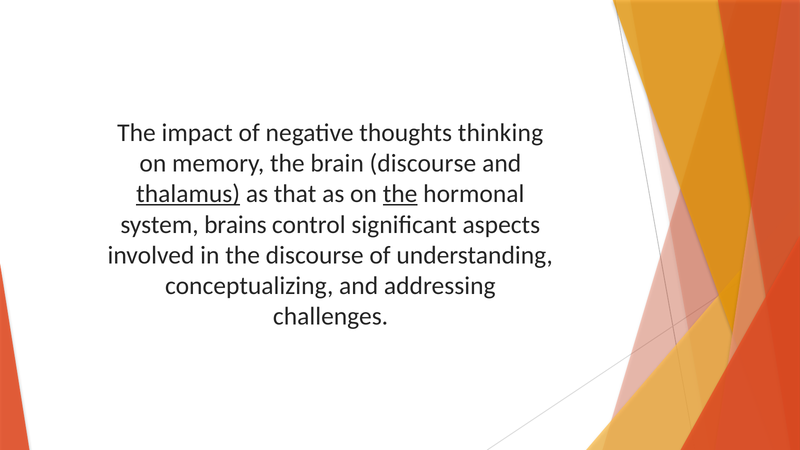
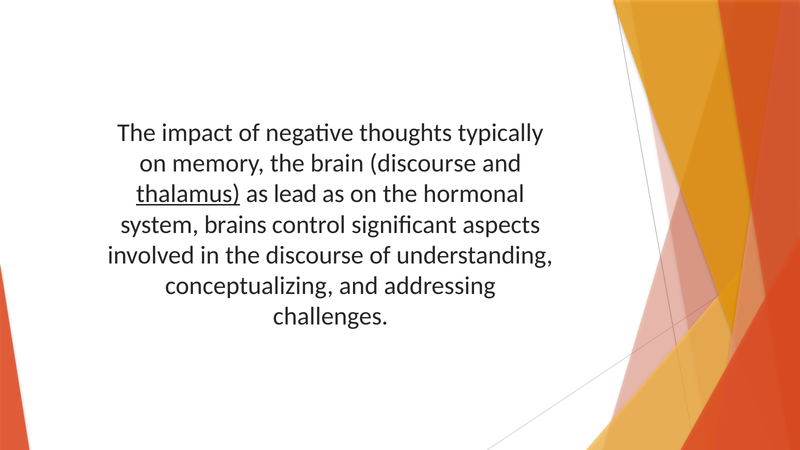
thinking: thinking -> typically
that: that -> lead
the at (400, 194) underline: present -> none
